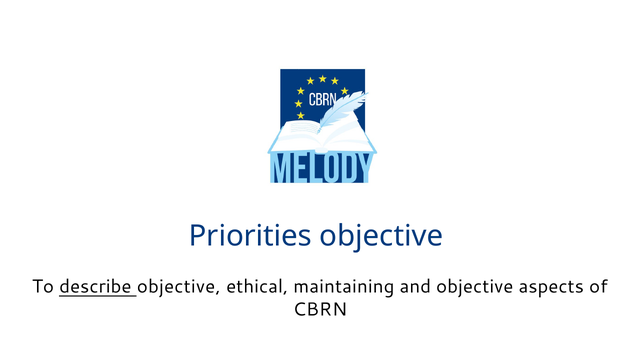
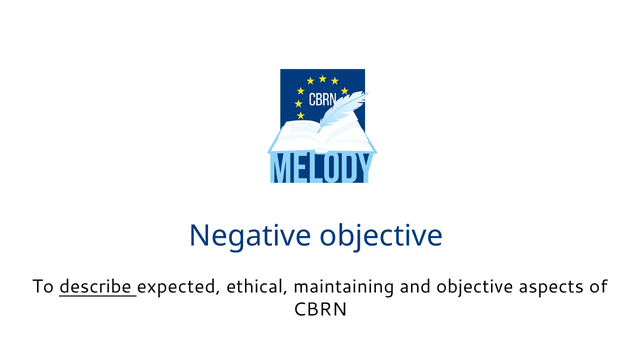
Priorities: Priorities -> Negative
describe objective: objective -> expected
